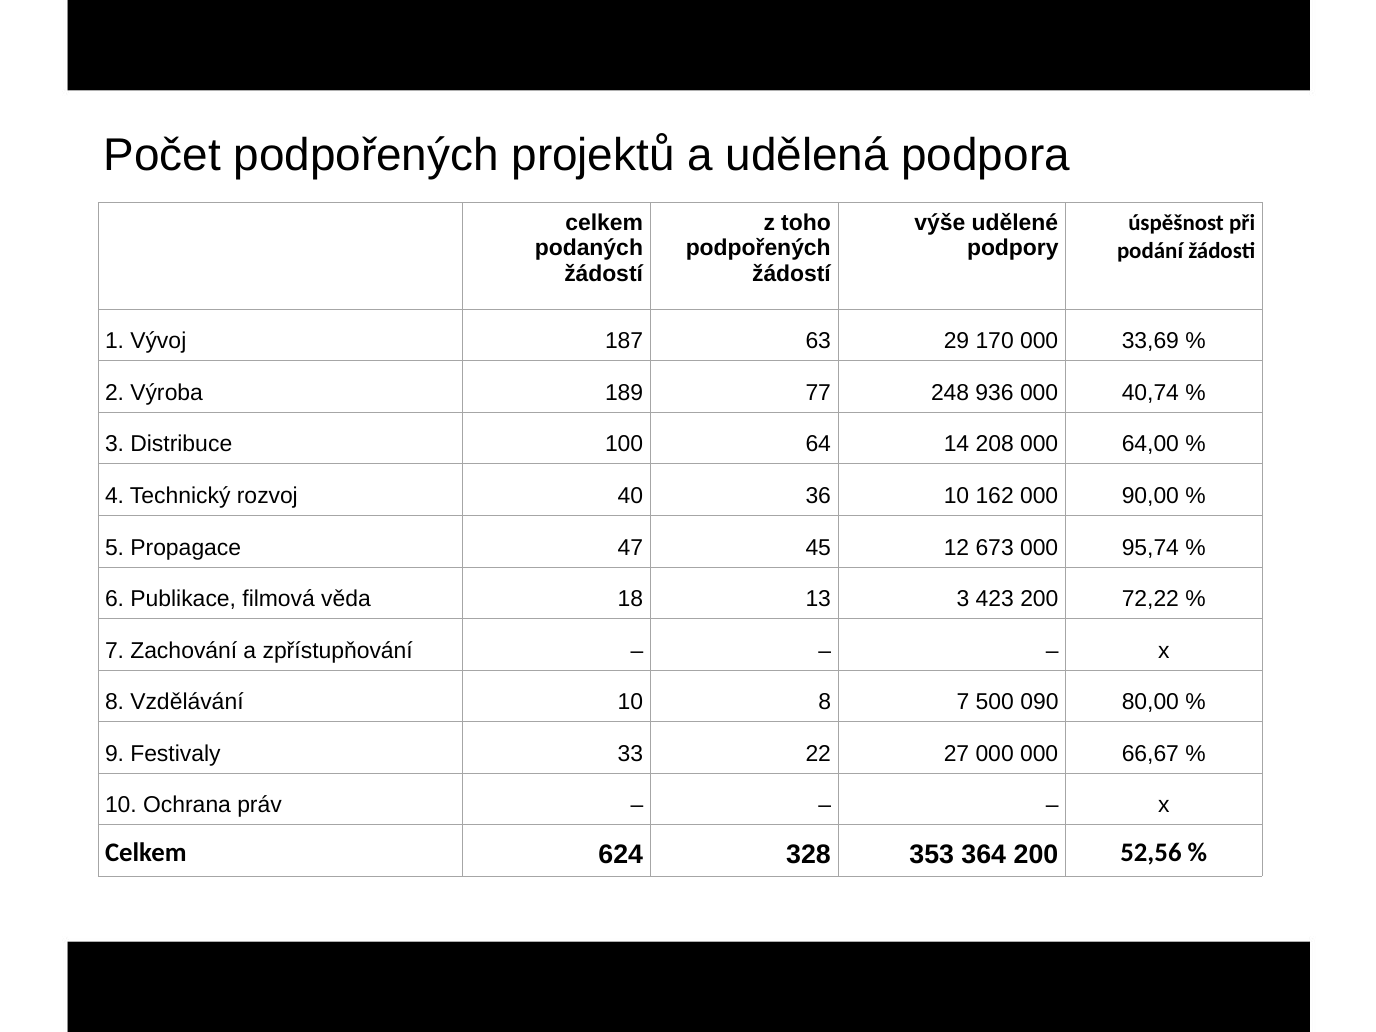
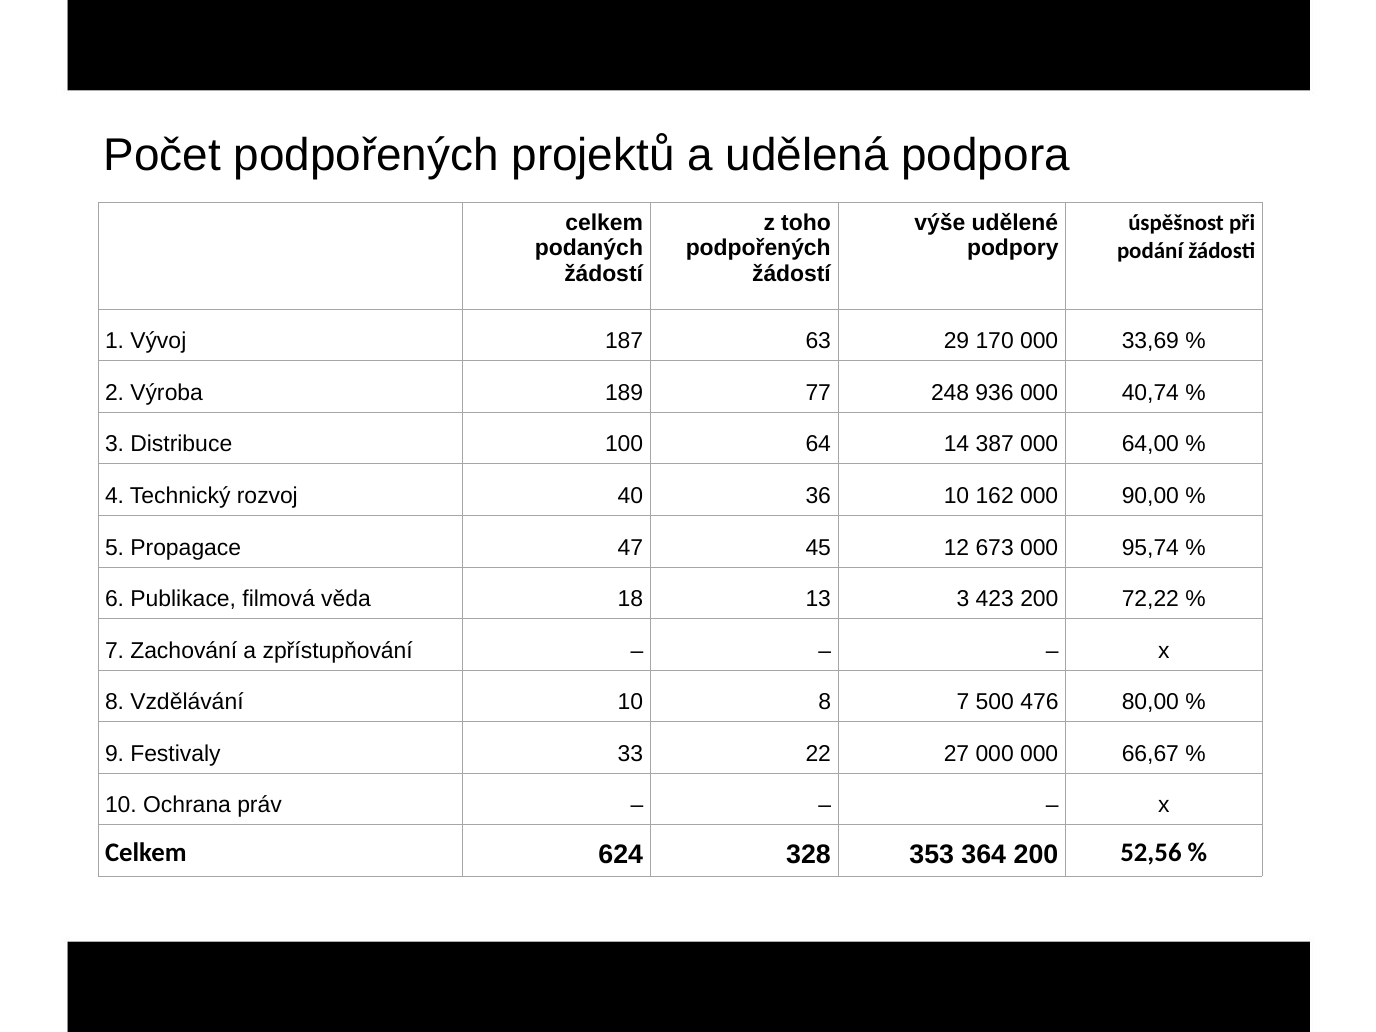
208: 208 -> 387
090: 090 -> 476
